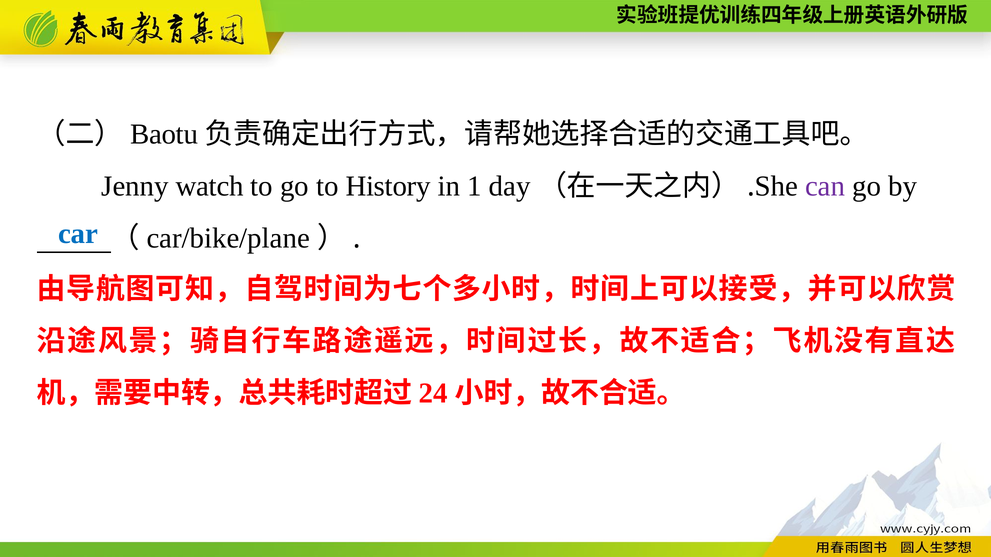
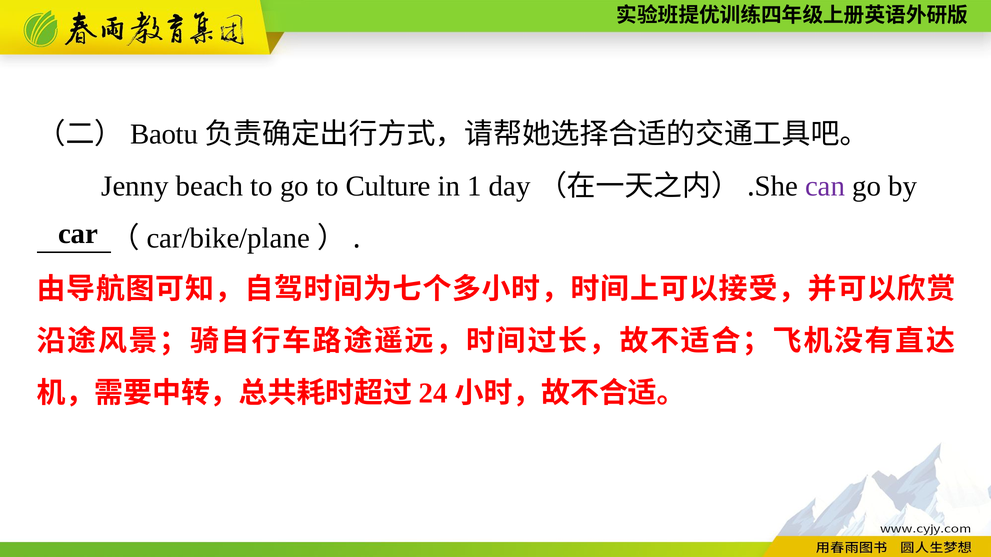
watch: watch -> beach
History: History -> Culture
car colour: blue -> black
